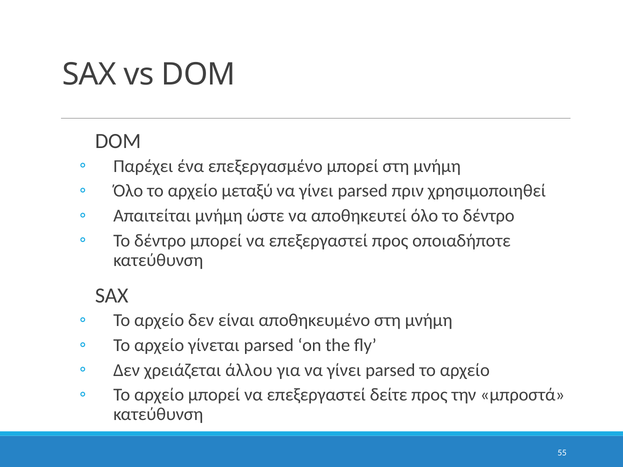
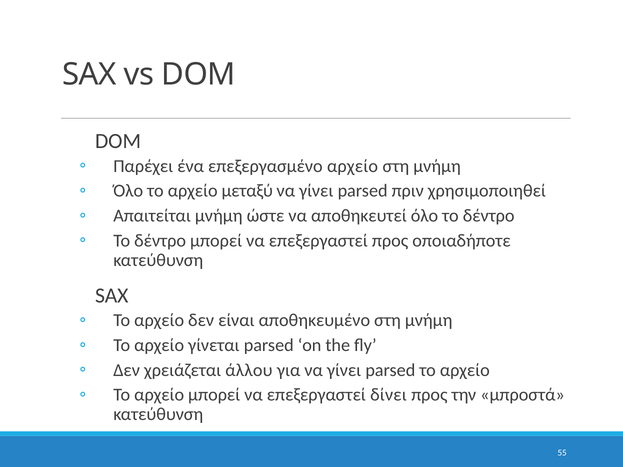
επεξεργασμένο μπορεί: μπορεί -> αρχείο
δείτε: δείτε -> δίνει
